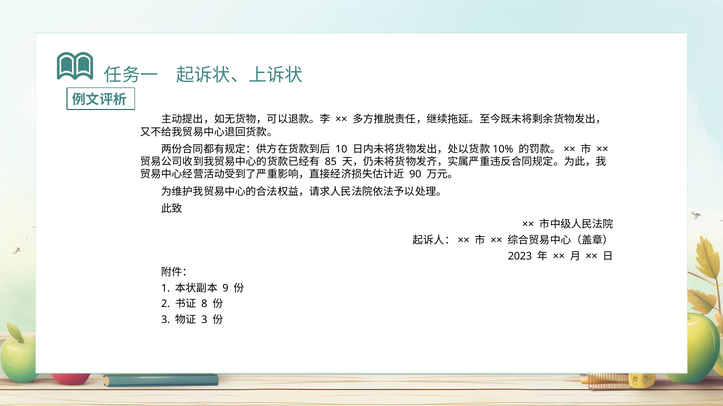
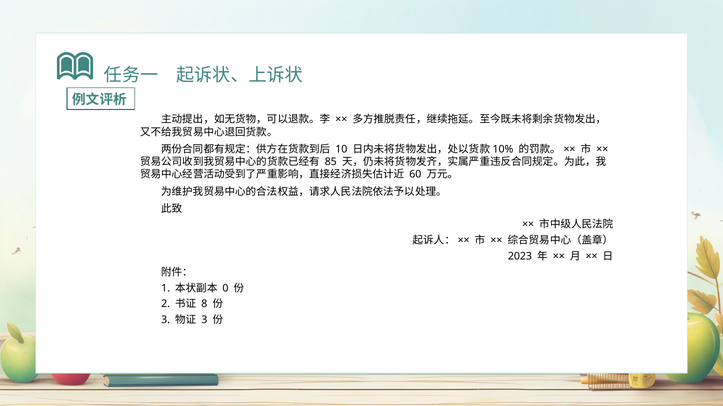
90: 90 -> 60
9: 9 -> 0
